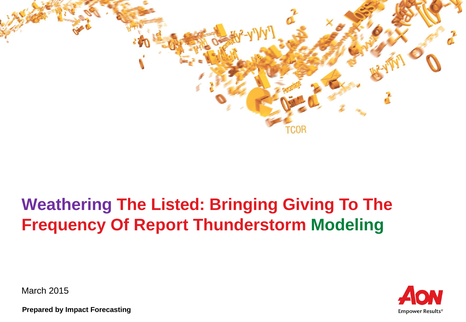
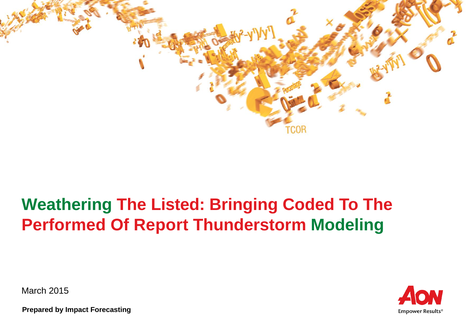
Weathering colour: purple -> green
Giving: Giving -> Coded
Frequency: Frequency -> Performed
